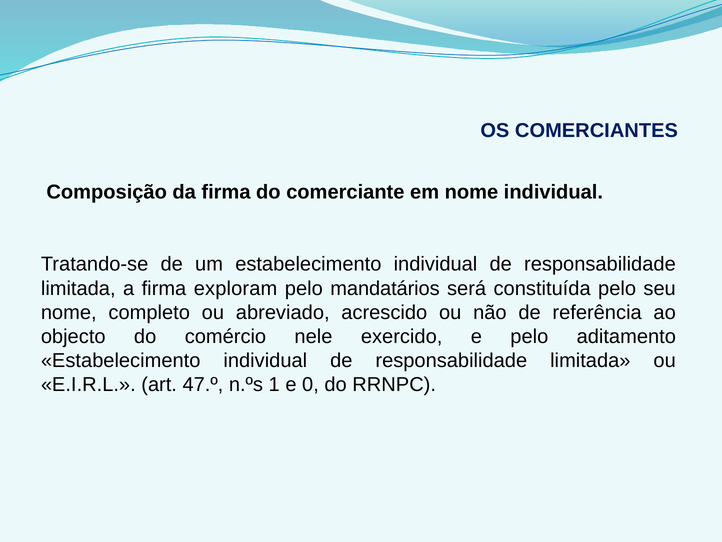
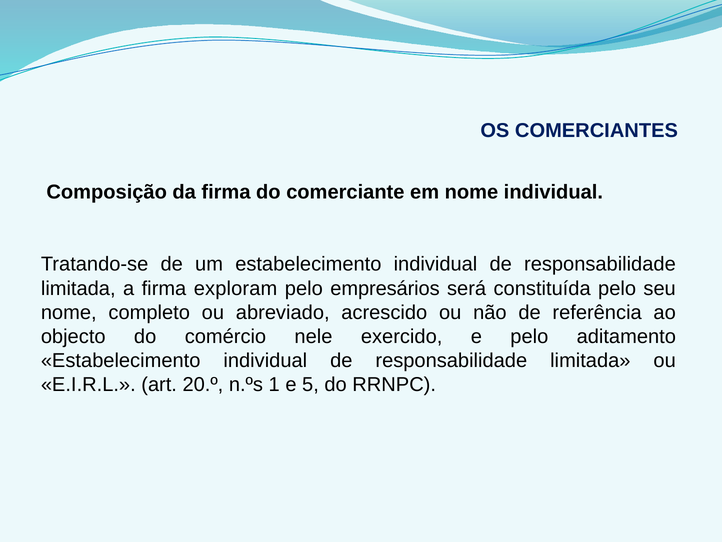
mandatários: mandatários -> empresários
47.º: 47.º -> 20.º
0: 0 -> 5
